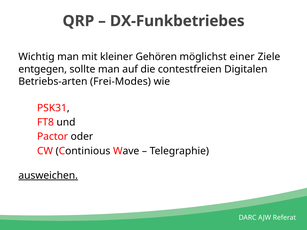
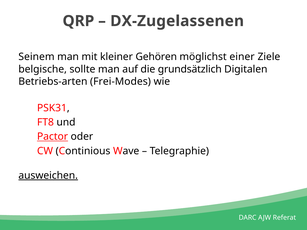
DX-Funkbetriebes: DX-Funkbetriebes -> DX-Zugelassenen
Wichtig: Wichtig -> Seinem
entgegen: entgegen -> belgische
contestfreien: contestfreien -> grundsätzlich
Pactor underline: none -> present
